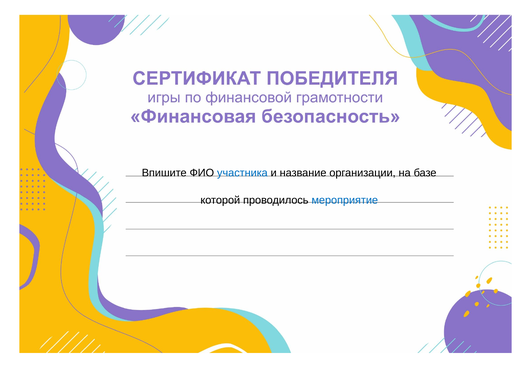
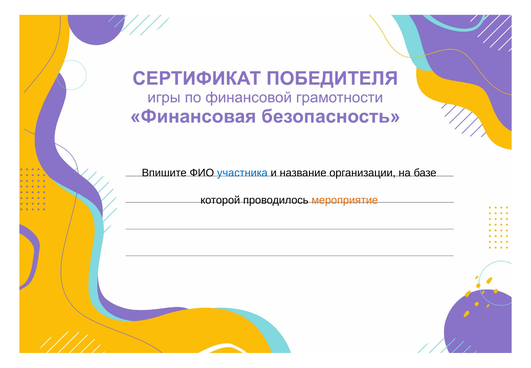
мероприятие colour: blue -> orange
